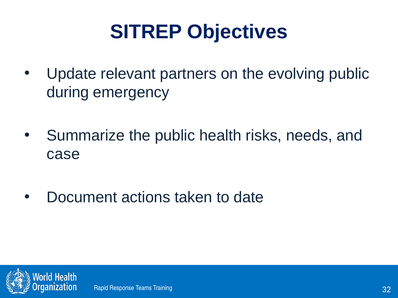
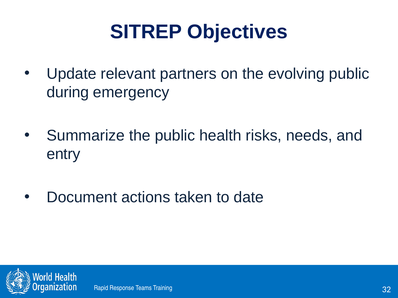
case: case -> entry
